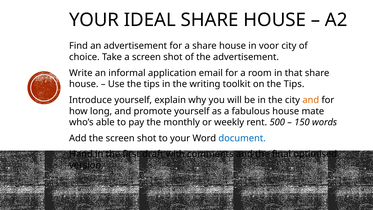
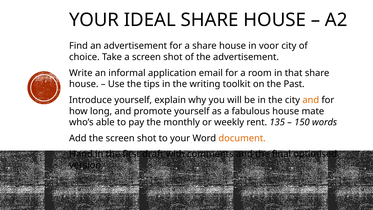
on the Tips: Tips -> Past
500: 500 -> 135
document colour: blue -> orange
